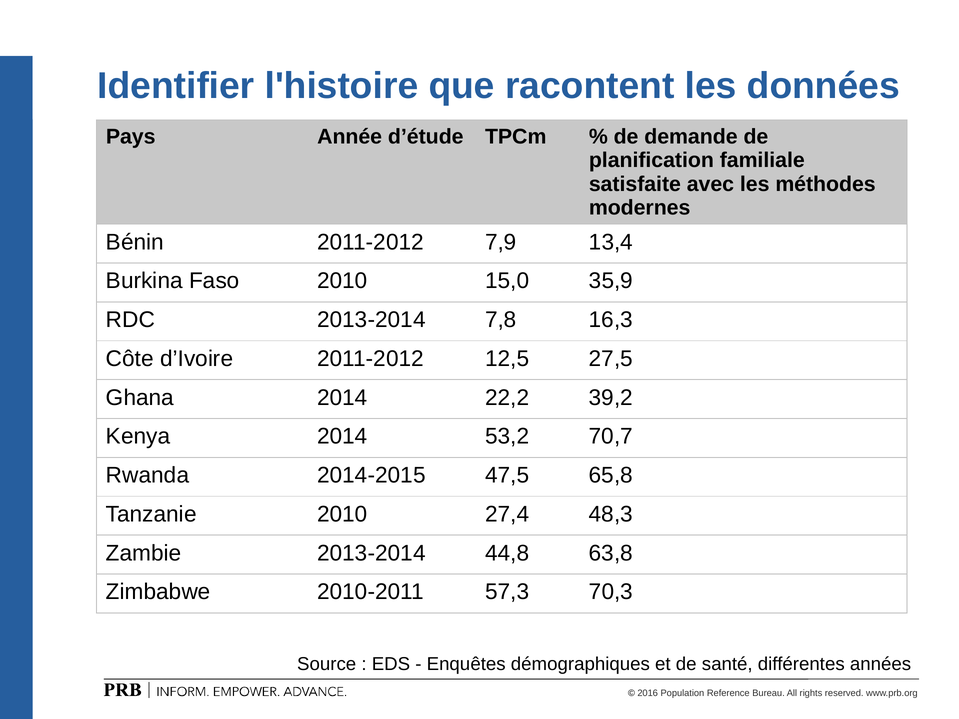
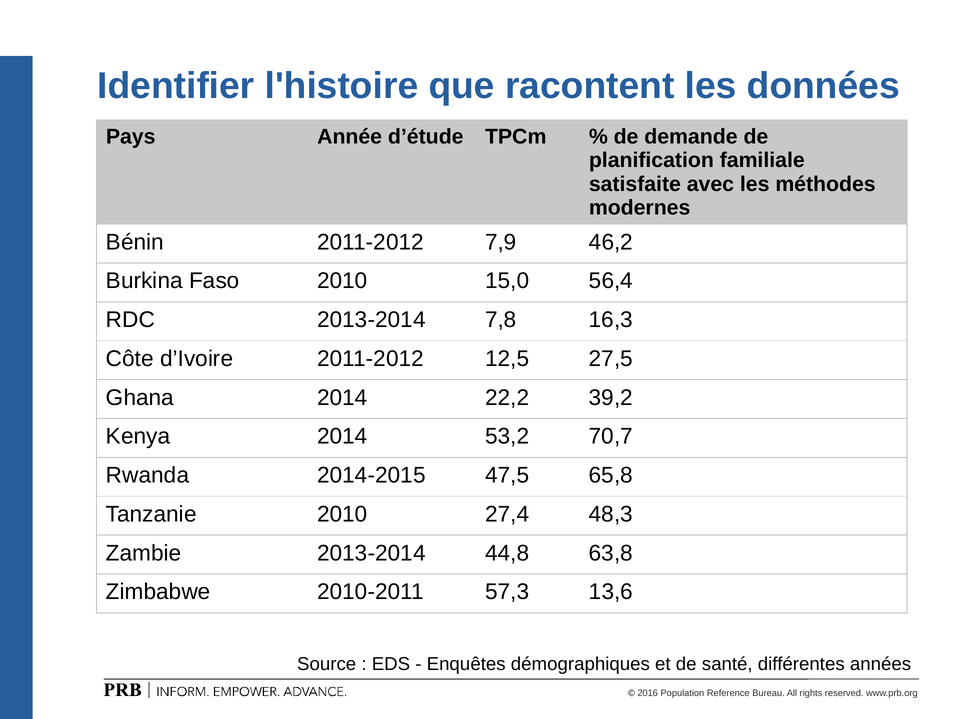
13,4: 13,4 -> 46,2
35,9: 35,9 -> 56,4
70,3: 70,3 -> 13,6
